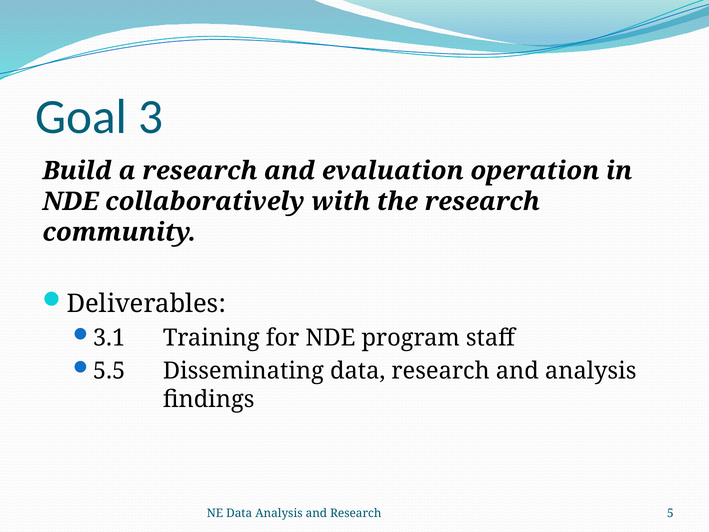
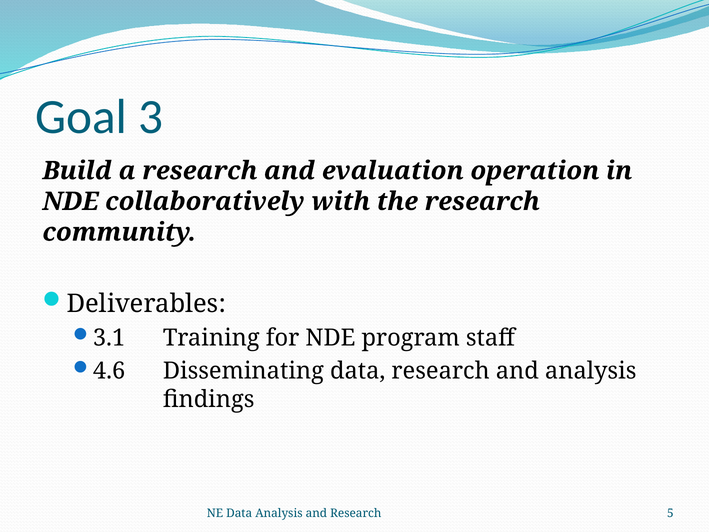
5.5: 5.5 -> 4.6
